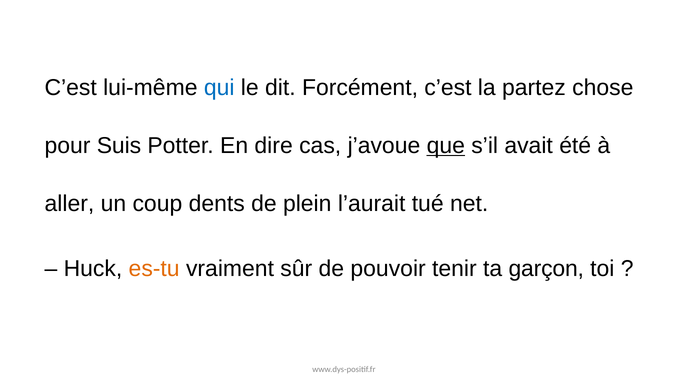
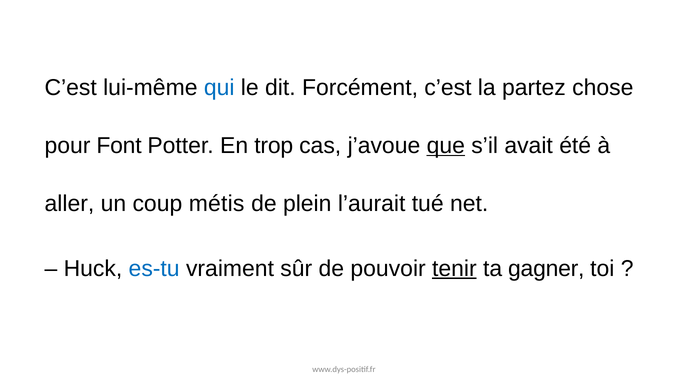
Suis: Suis -> Font
dire: dire -> trop
dents: dents -> métis
es-tu colour: orange -> blue
tenir underline: none -> present
garçon: garçon -> gagner
